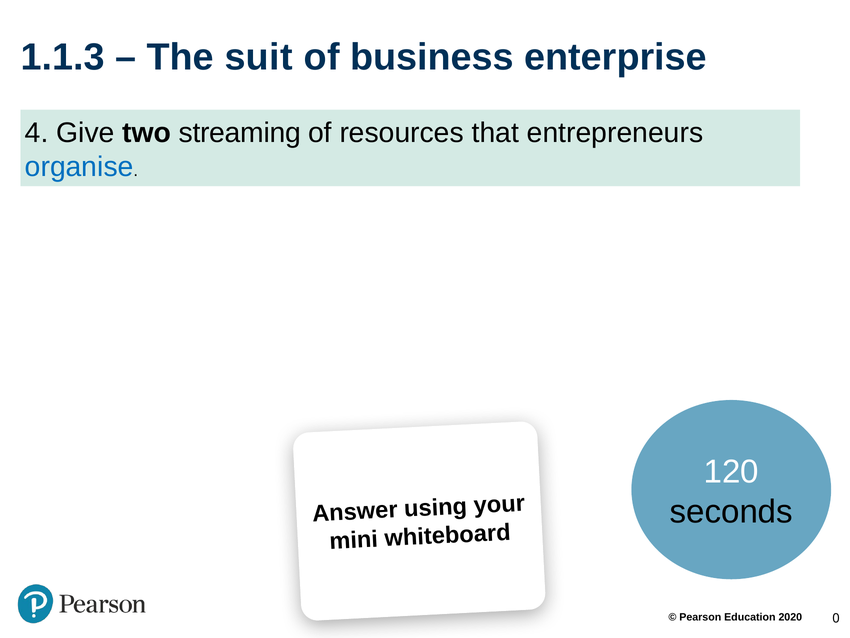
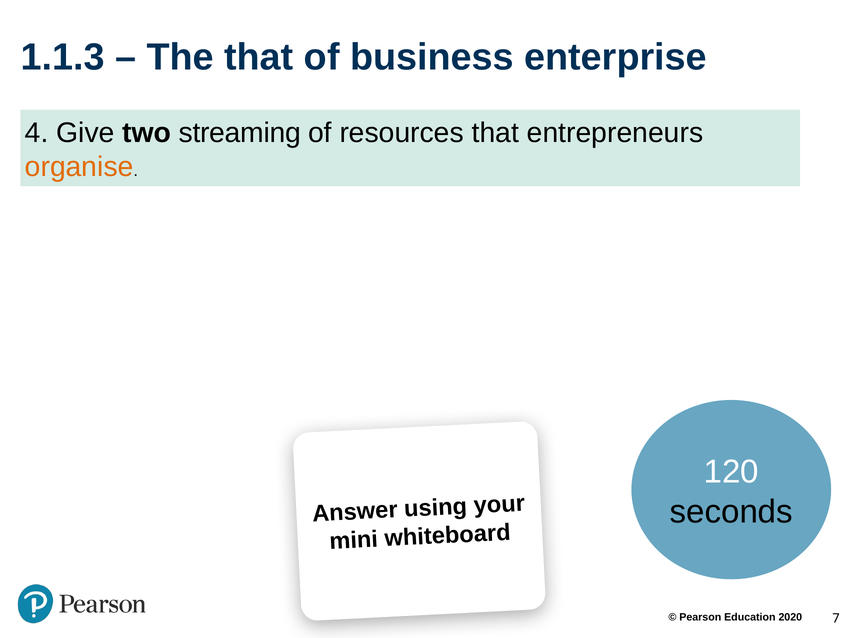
The suit: suit -> that
organise colour: blue -> orange
0: 0 -> 7
